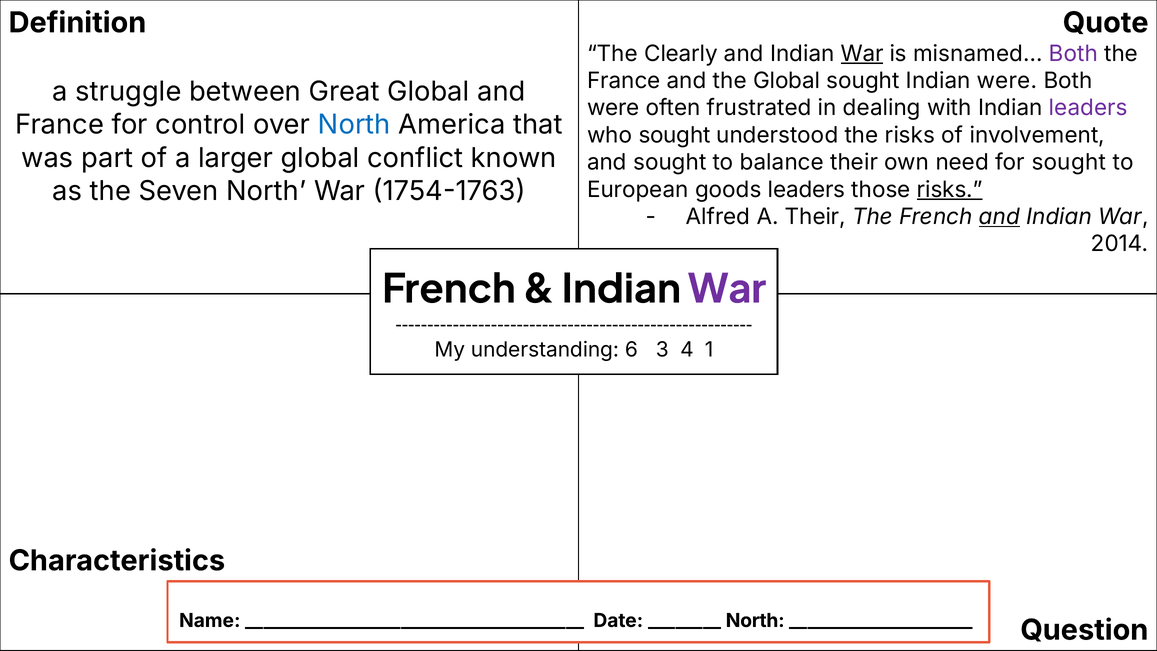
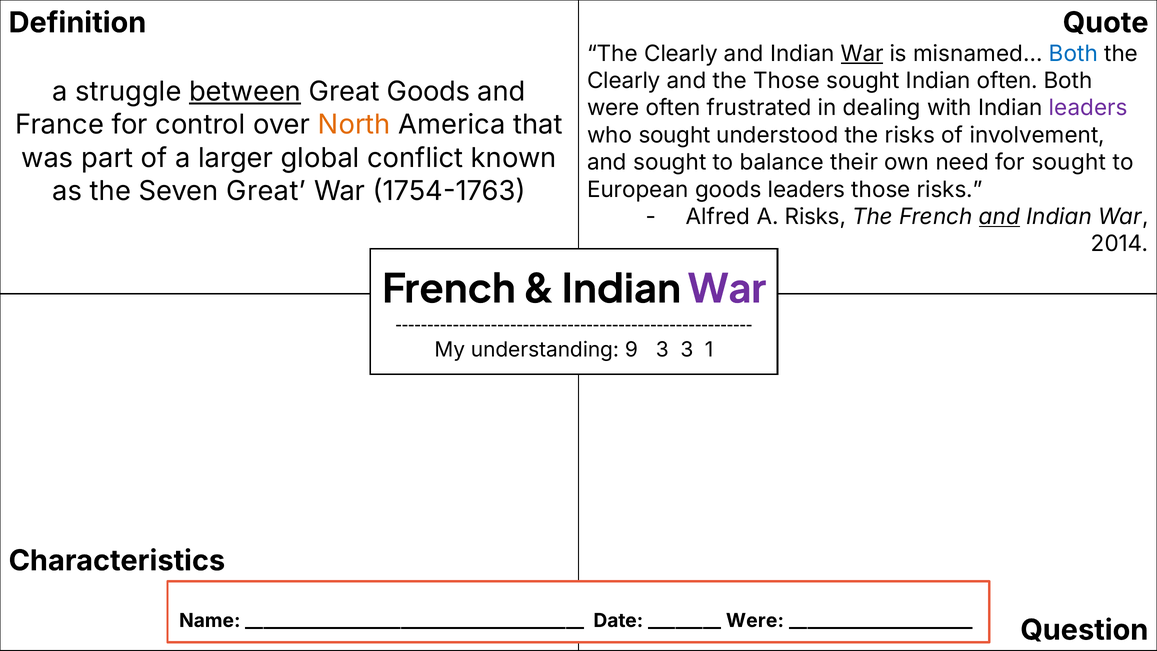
Both at (1073, 54) colour: purple -> blue
France at (624, 81): France -> Clearly
the Global: Global -> Those
Indian were: were -> often
between underline: none -> present
Great Global: Global -> Goods
North at (354, 125) colour: blue -> orange
Seven North: North -> Great
risks at (950, 190) underline: present -> none
A Their: Their -> Risks
6: 6 -> 9
3 4: 4 -> 3
North at (755, 620): North -> Were
